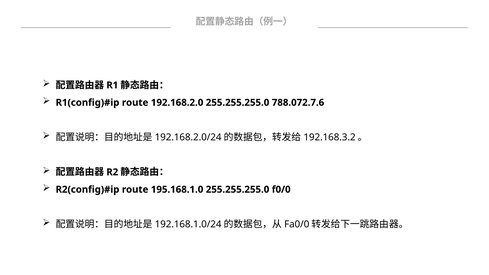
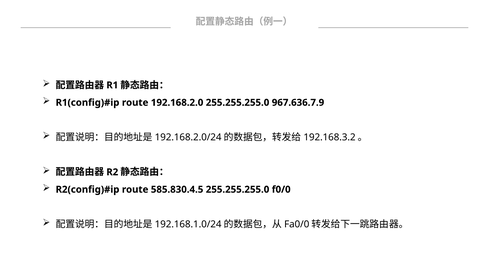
788.072.7.6: 788.072.7.6 -> 967.636.7.9
195.168.1.0: 195.168.1.0 -> 585.830.4.5
